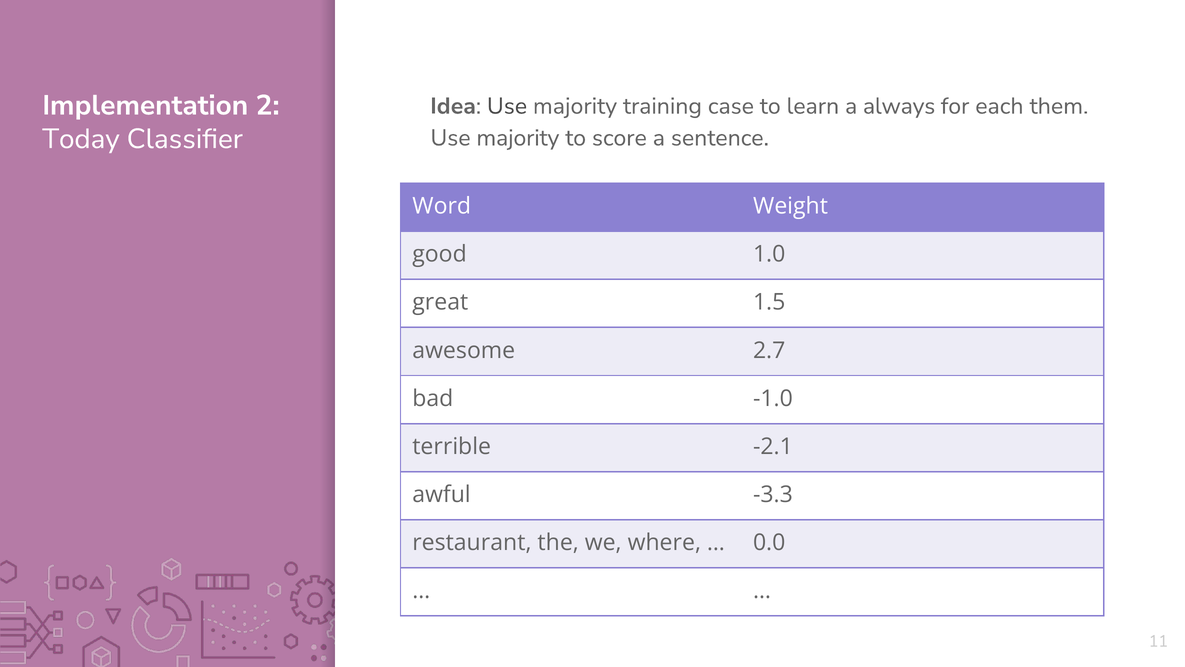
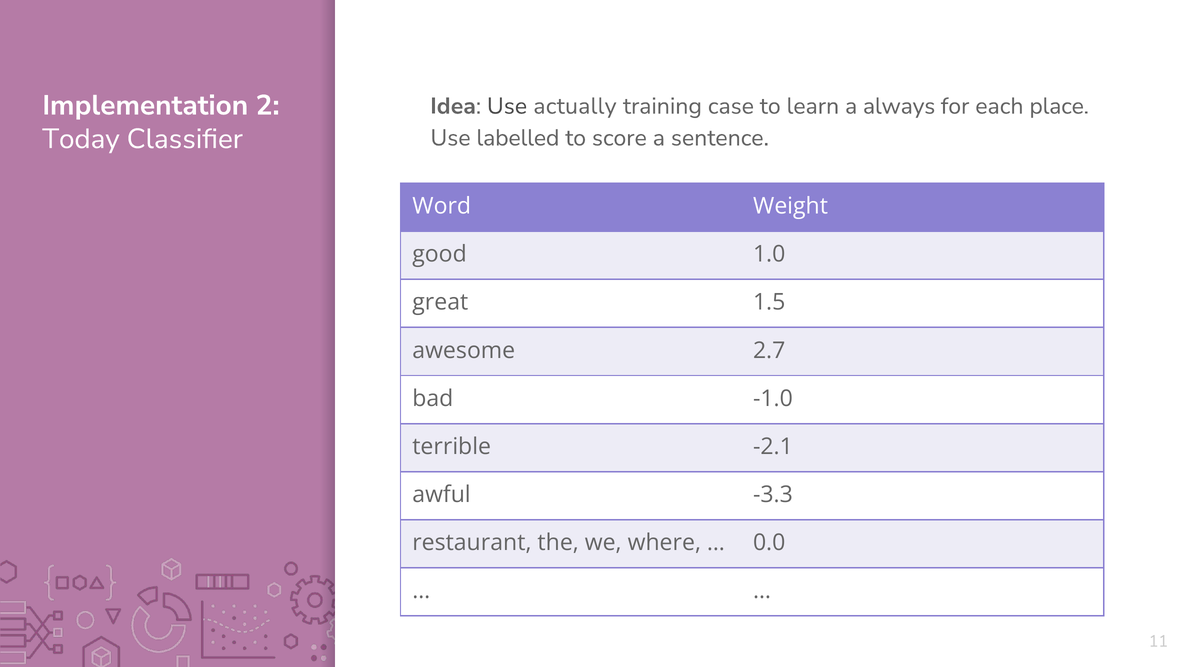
Idea Use majority: majority -> actually
them: them -> place
majority at (518, 138): majority -> labelled
